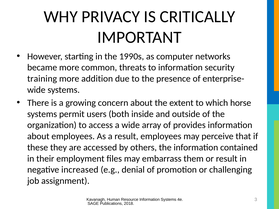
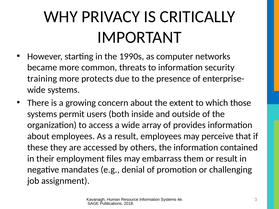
addition: addition -> protects
horse: horse -> those
increased: increased -> mandates
